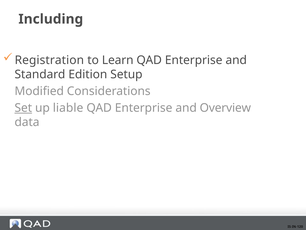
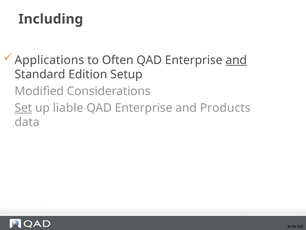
Registration: Registration -> Applications
Learn: Learn -> Often
and at (236, 60) underline: none -> present
Overview: Overview -> Products
